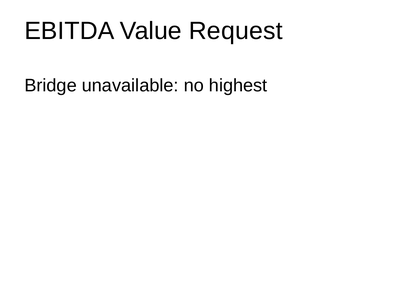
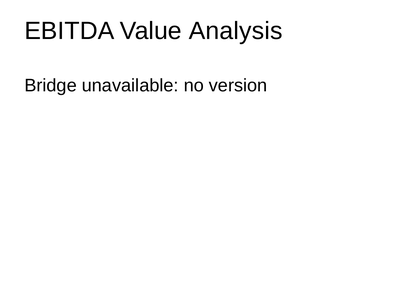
Request: Request -> Analysis
highest: highest -> version
